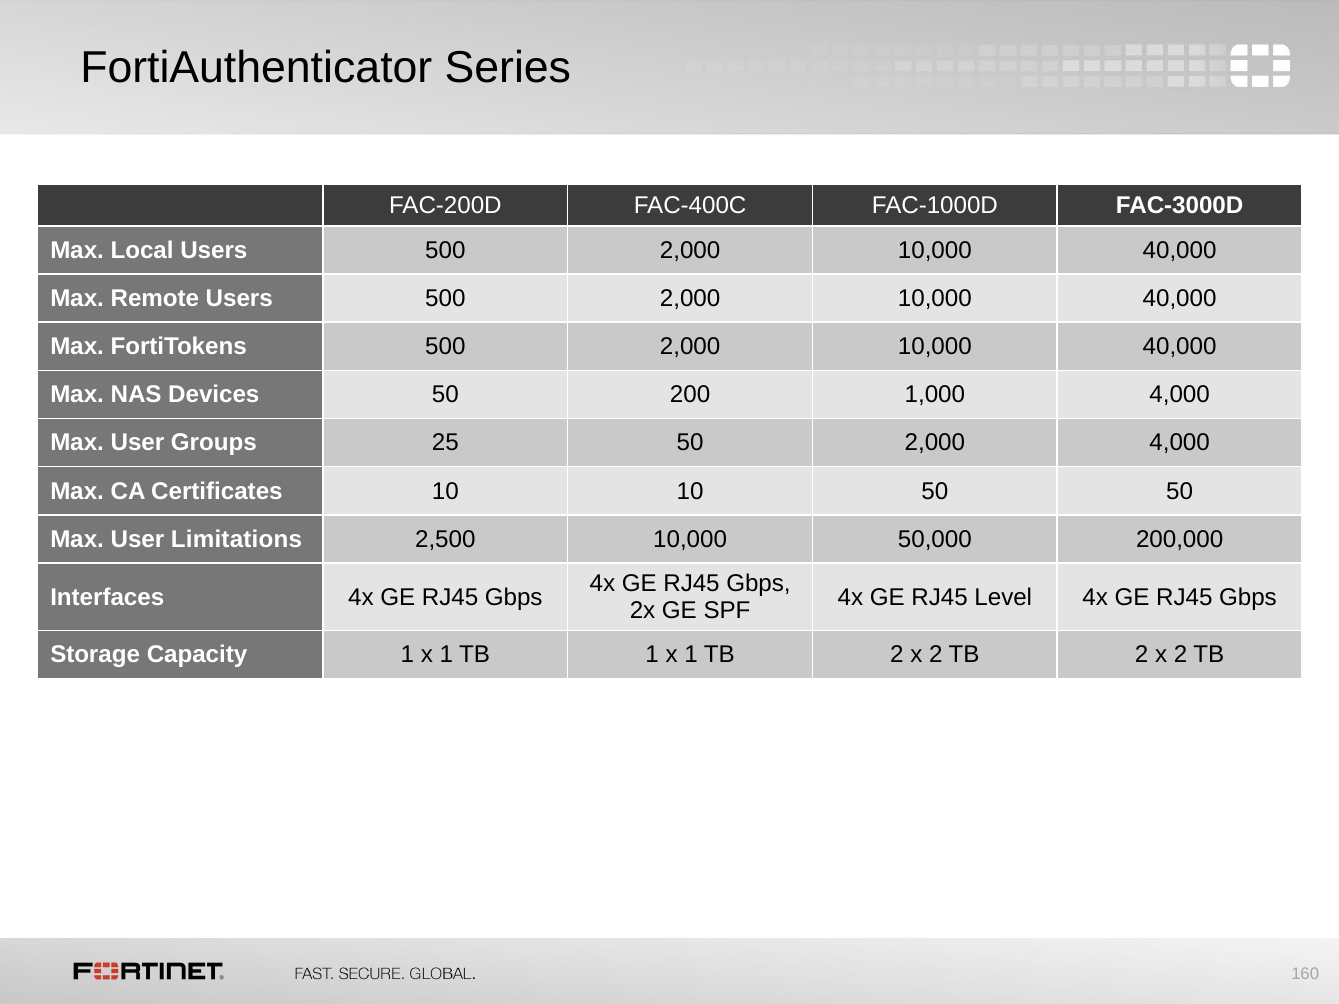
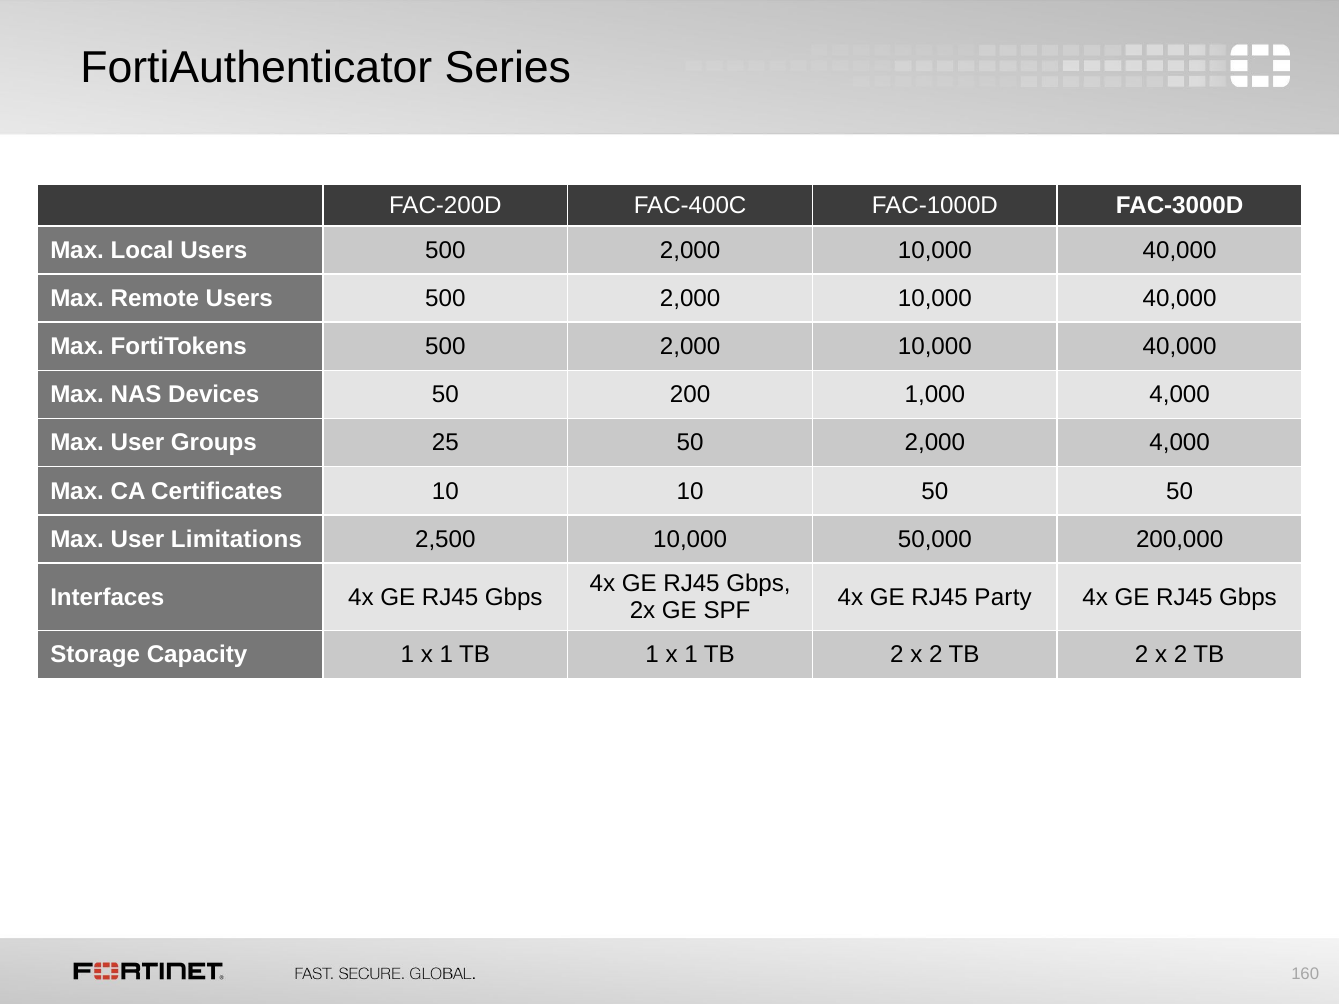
Level: Level -> Party
